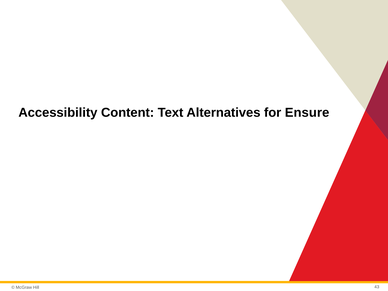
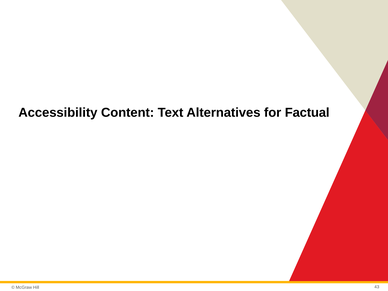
Ensure: Ensure -> Factual
